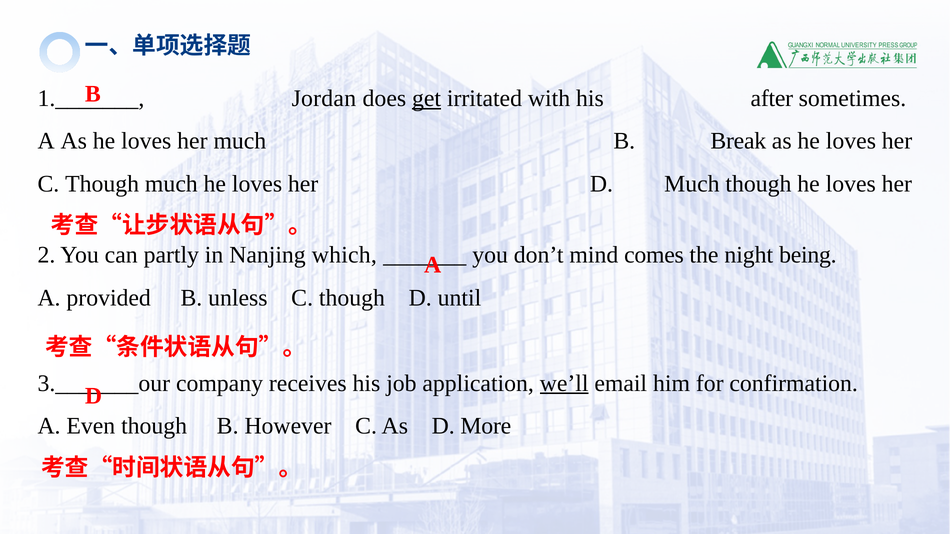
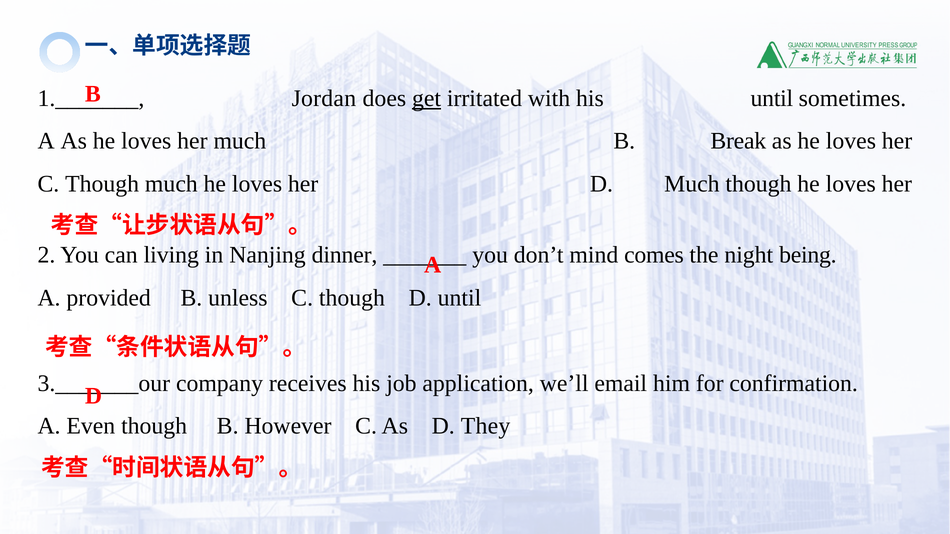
his after: after -> until
partly: partly -> living
which: which -> dinner
we’ll underline: present -> none
More: More -> They
